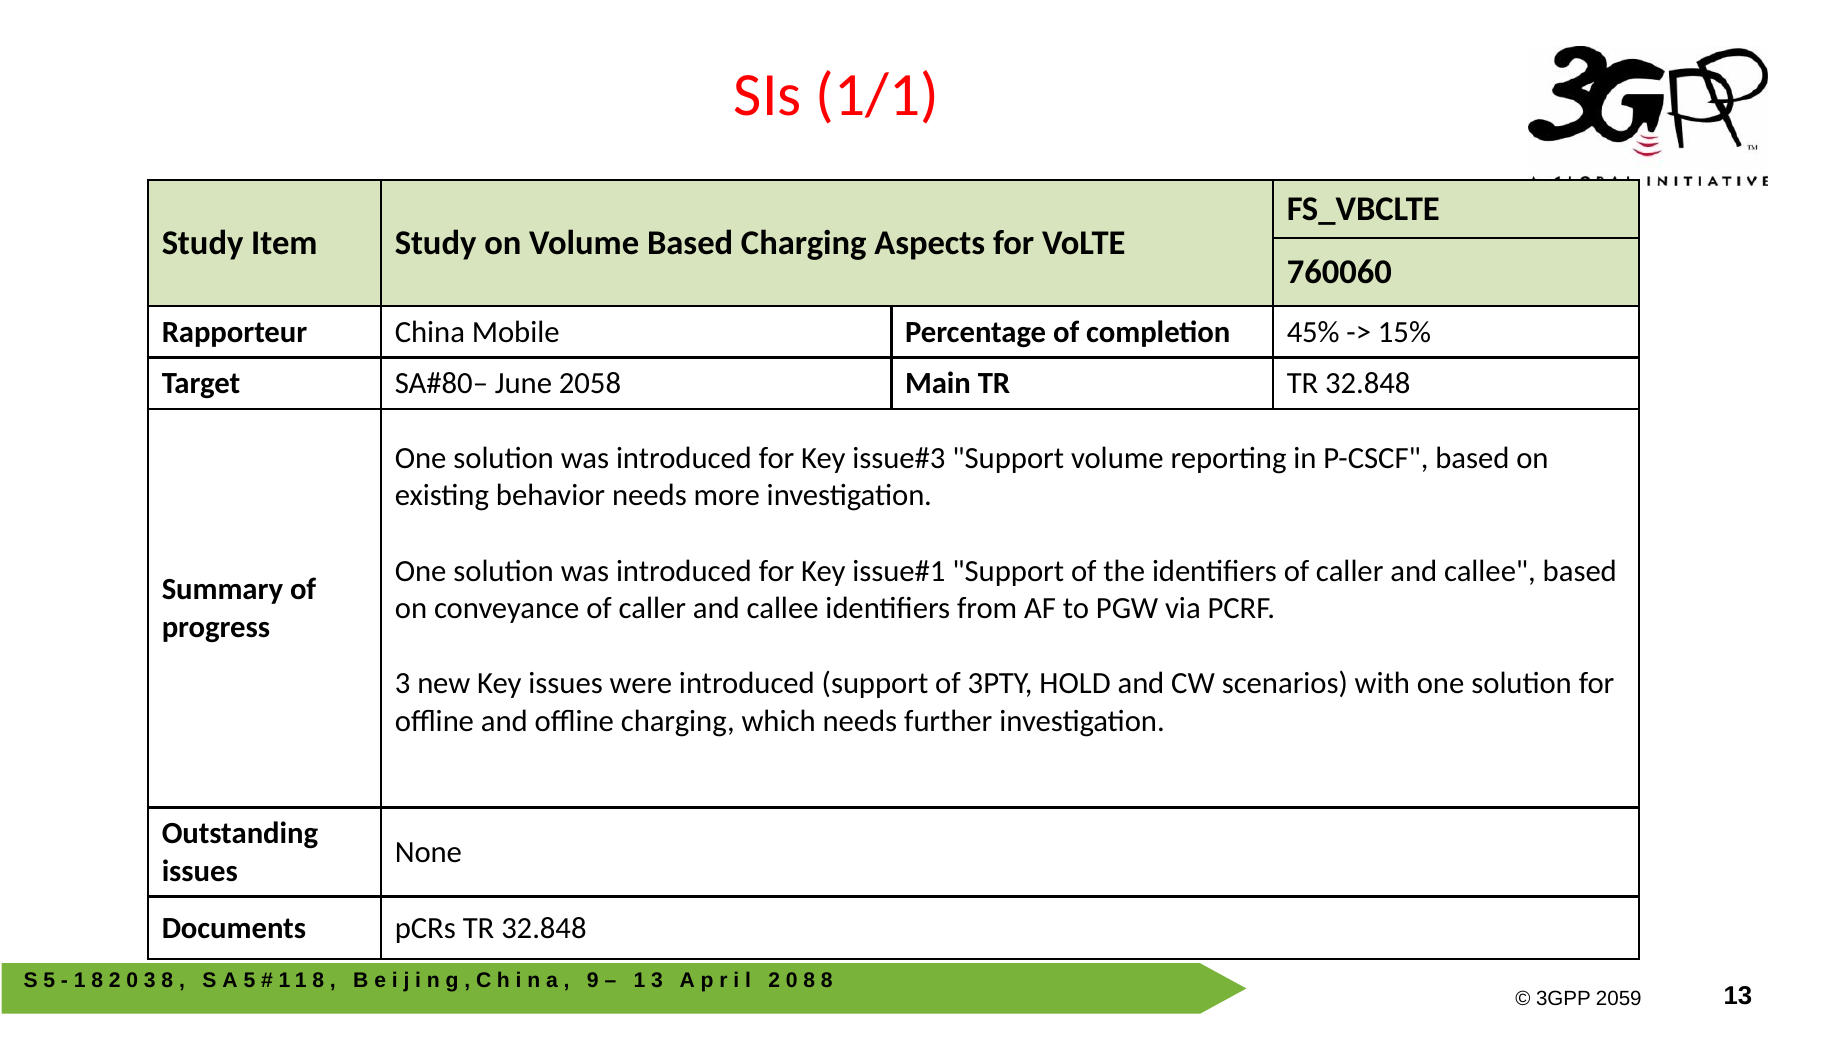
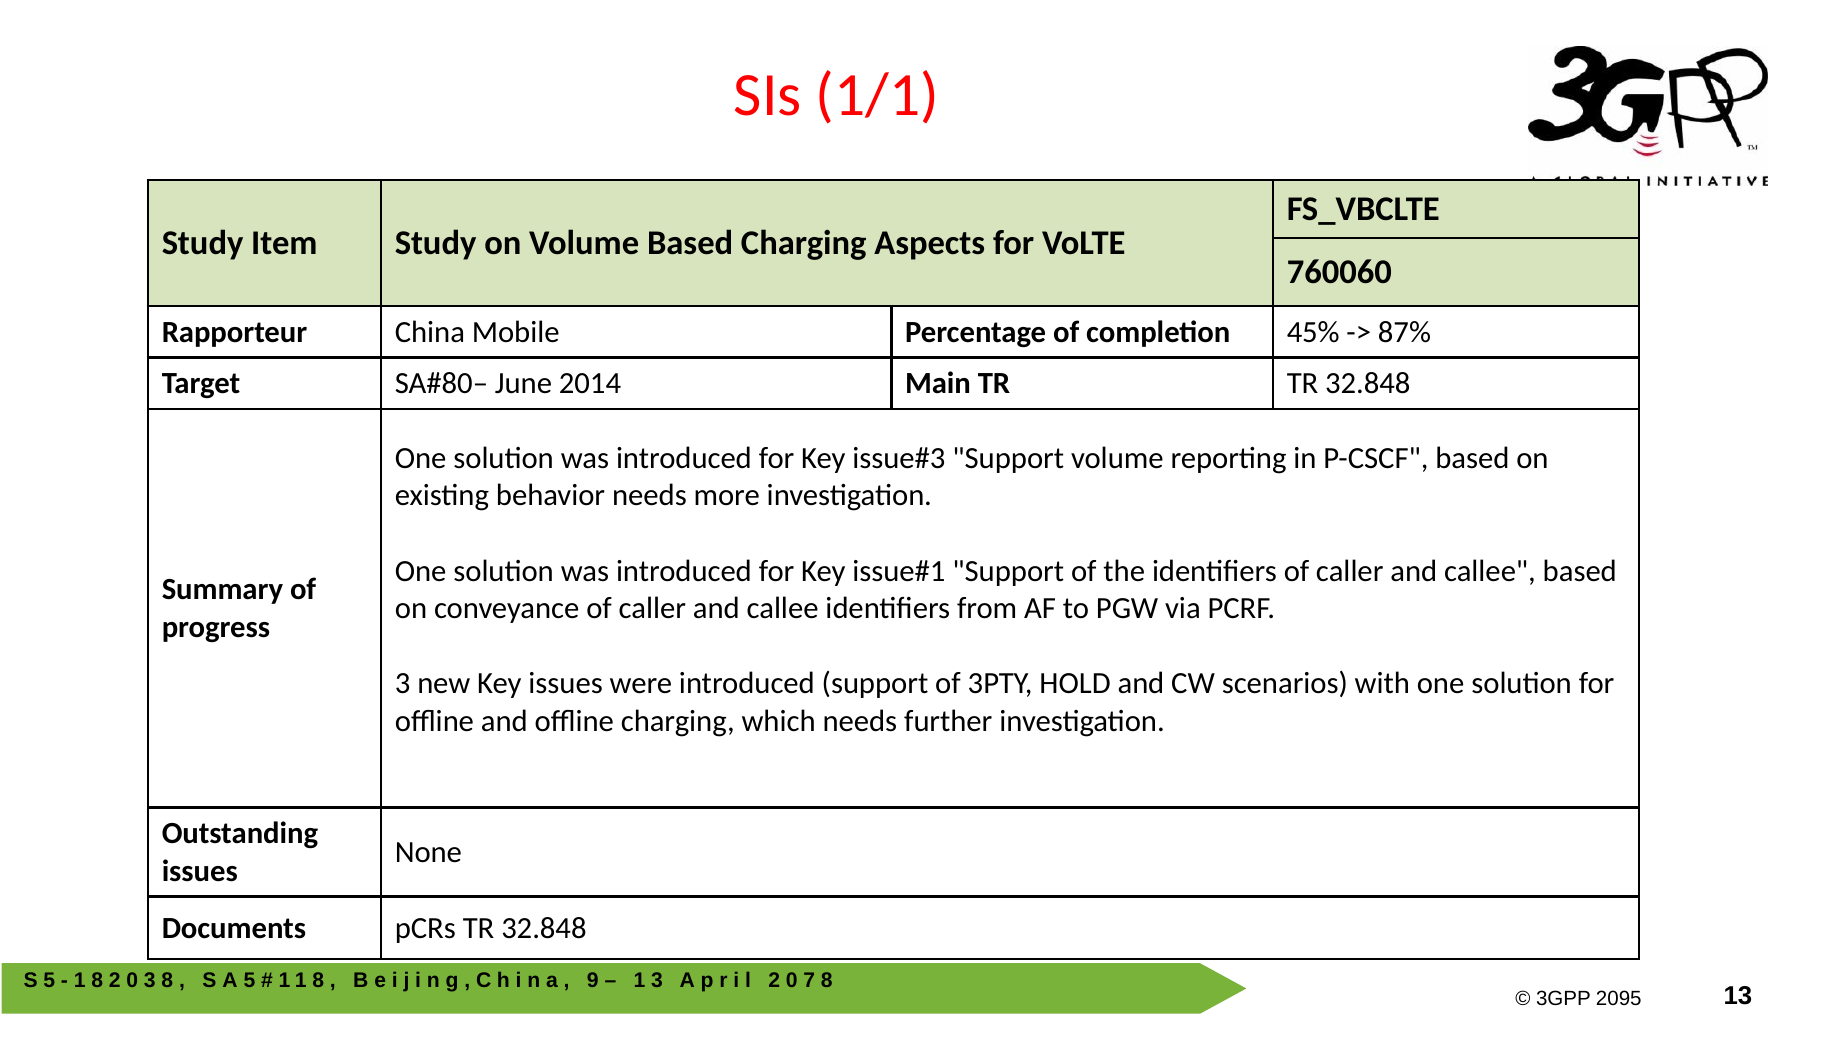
15%: 15% -> 87%
2058: 2058 -> 2014
8 at (809, 980): 8 -> 7
2059: 2059 -> 2095
